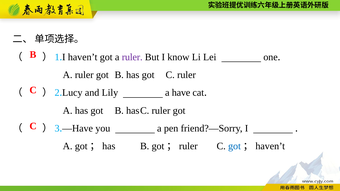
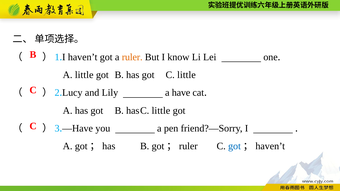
ruler at (132, 57) colour: purple -> orange
ruler at (84, 75): ruler -> little
C ruler: ruler -> little
ruler at (161, 111): ruler -> little
